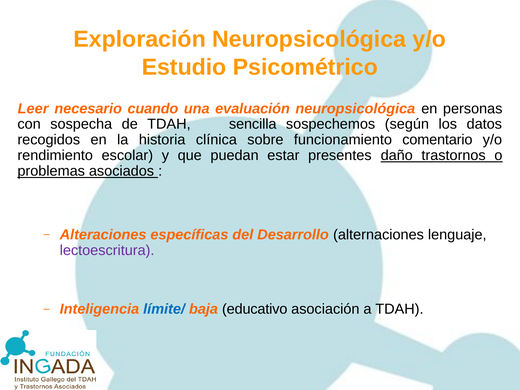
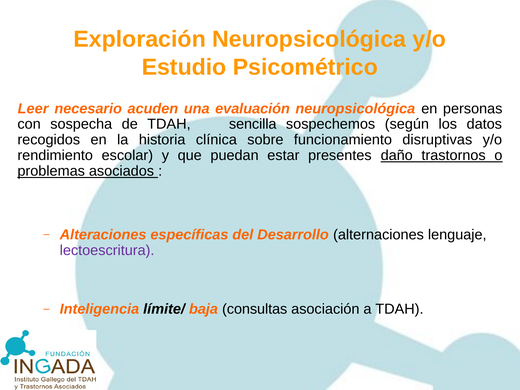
cuando: cuando -> acuden
comentario: comentario -> disruptivas
límite/ colour: blue -> black
educativo: educativo -> consultas
